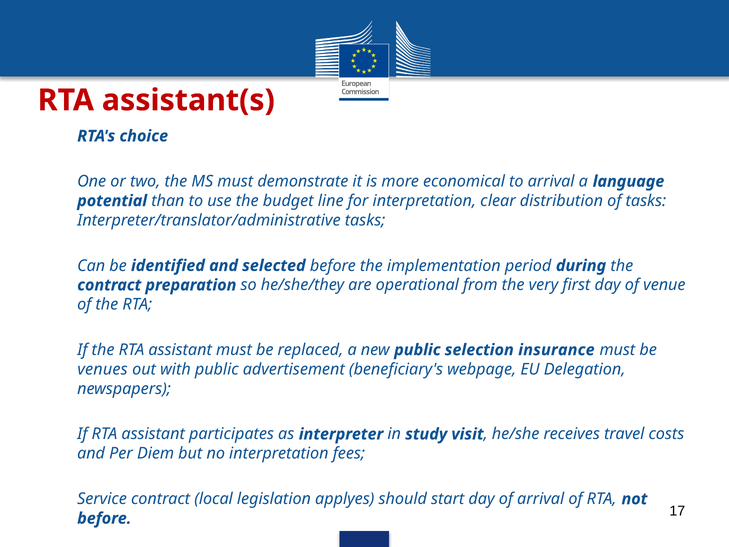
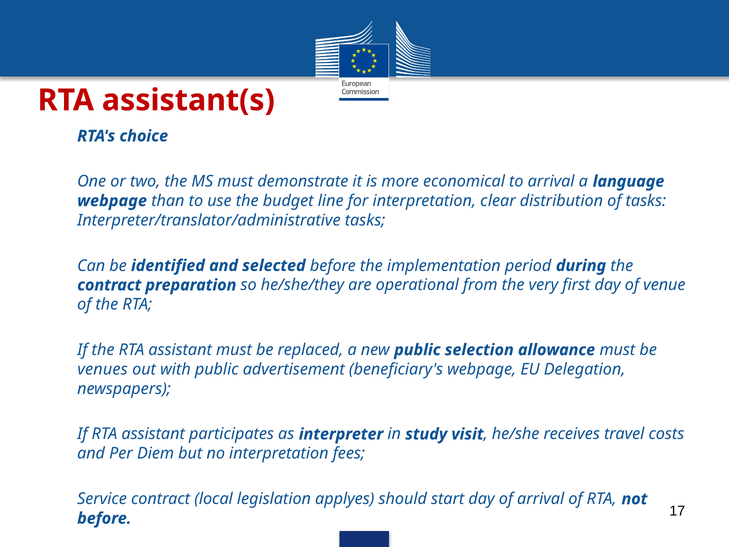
potential at (112, 201): potential -> webpage
insurance: insurance -> allowance
